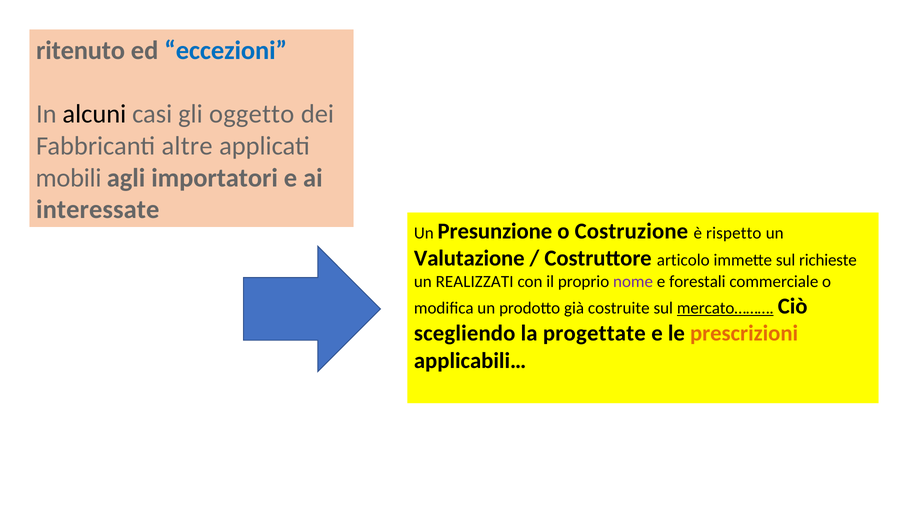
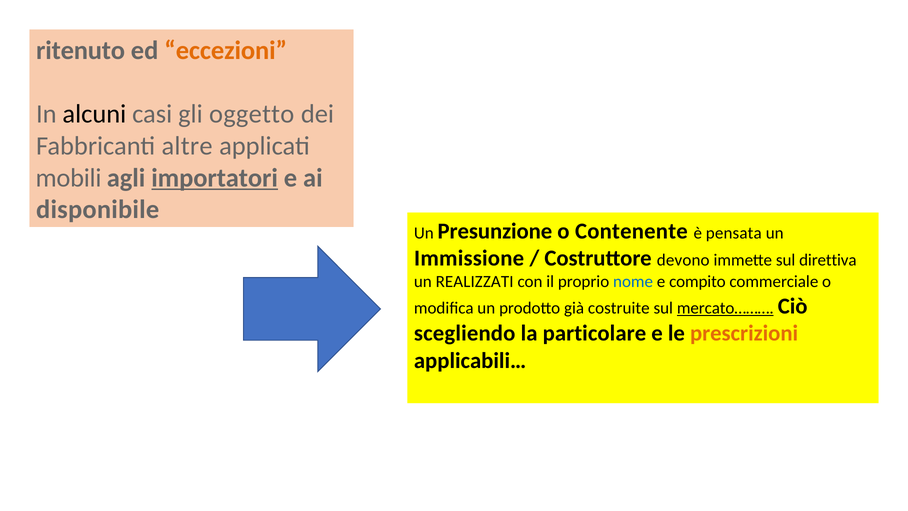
eccezioni colour: blue -> orange
importatori underline: none -> present
interessate: interessate -> disponibile
Costruzione: Costruzione -> Contenente
rispetto: rispetto -> pensata
Valutazione: Valutazione -> Immissione
articolo: articolo -> devono
richieste: richieste -> direttiva
nome colour: purple -> blue
forestali: forestali -> compito
progettate: progettate -> particolare
